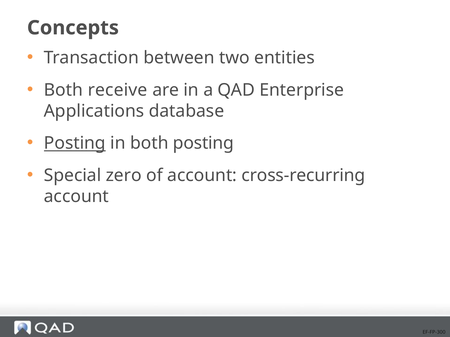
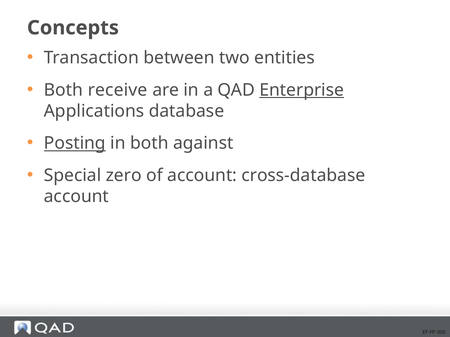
Enterprise underline: none -> present
both posting: posting -> against
cross-recurring: cross-recurring -> cross-database
